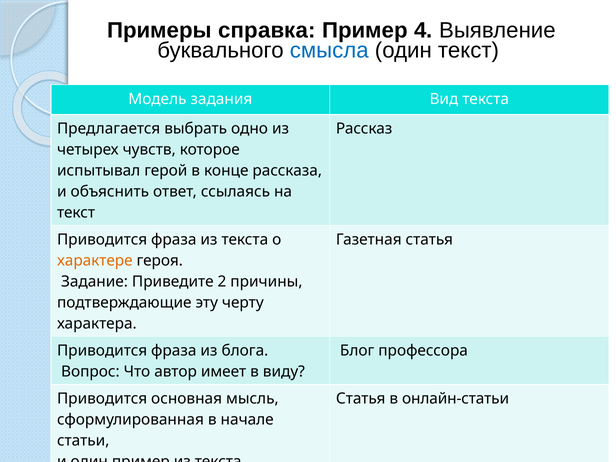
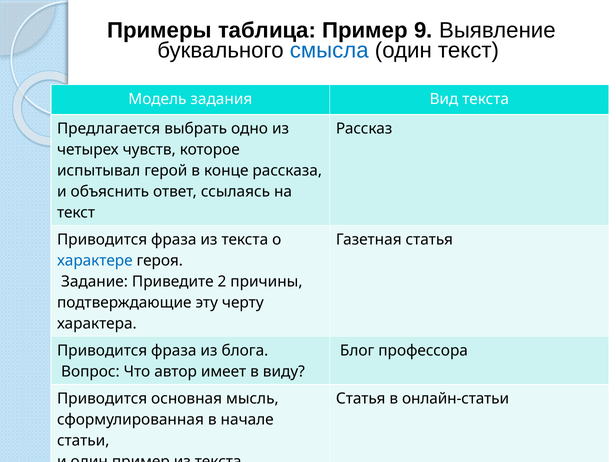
справка: справка -> таблица
4: 4 -> 9
характере colour: orange -> blue
